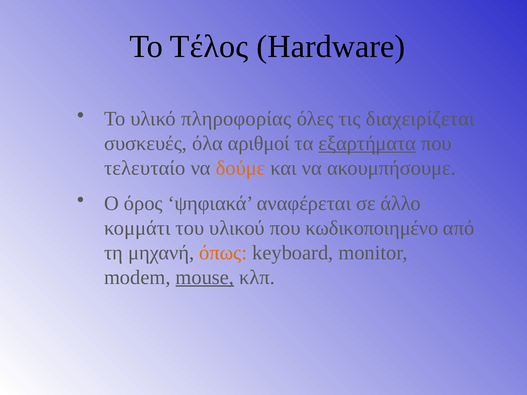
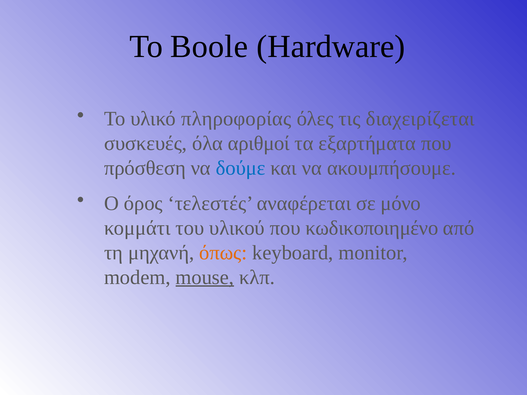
Τέλος: Τέλος -> Boole
εξαρτήματα underline: present -> none
τελευταίο: τελευταίο -> πρόσθεση
δούμε colour: orange -> blue
ψηφιακά: ψηφιακά -> τελεστές
άλλο: άλλο -> μόνο
